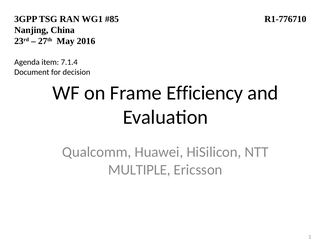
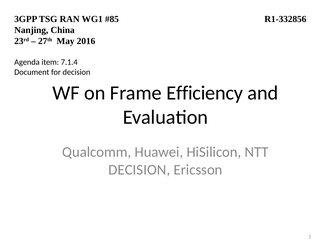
R1-776710: R1-776710 -> R1-332856
MULTIPLE at (139, 170): MULTIPLE -> DECISION
